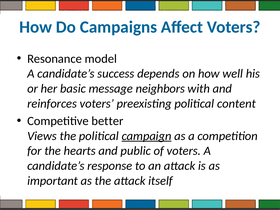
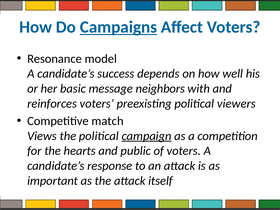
Campaigns underline: none -> present
content: content -> viewers
better: better -> match
